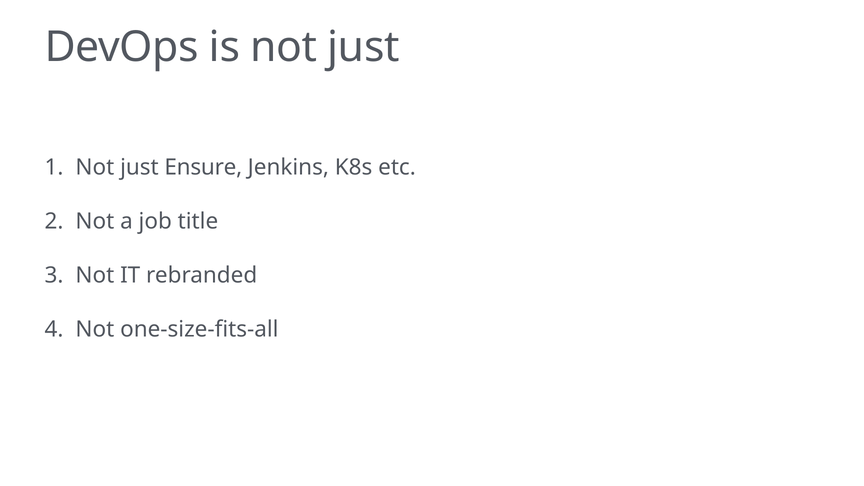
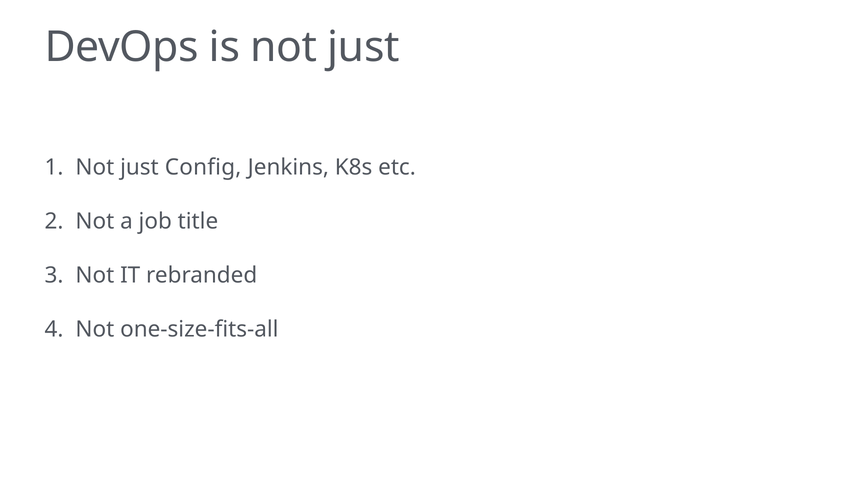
Ensure: Ensure -> Config
